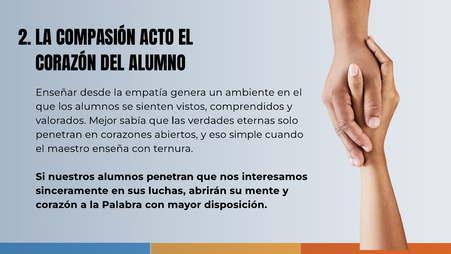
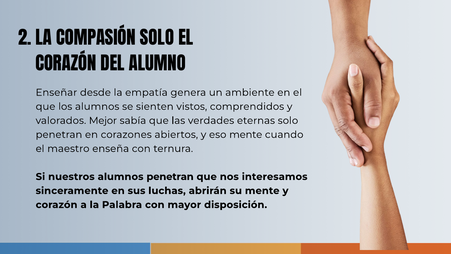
COMPASIÓN ACTO: ACTO -> SOLO
eso simple: simple -> mente
